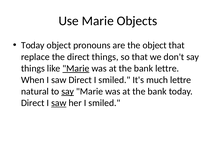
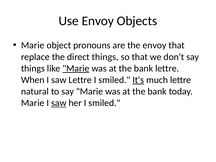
Use Marie: Marie -> Envoy
Today at (33, 45): Today -> Marie
the object: object -> envoy
saw Direct: Direct -> Lettre
It's underline: none -> present
say at (68, 91) underline: present -> none
Direct at (33, 103): Direct -> Marie
